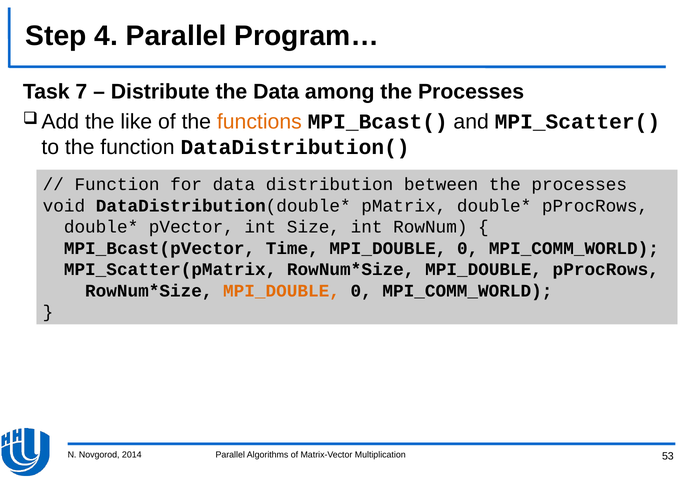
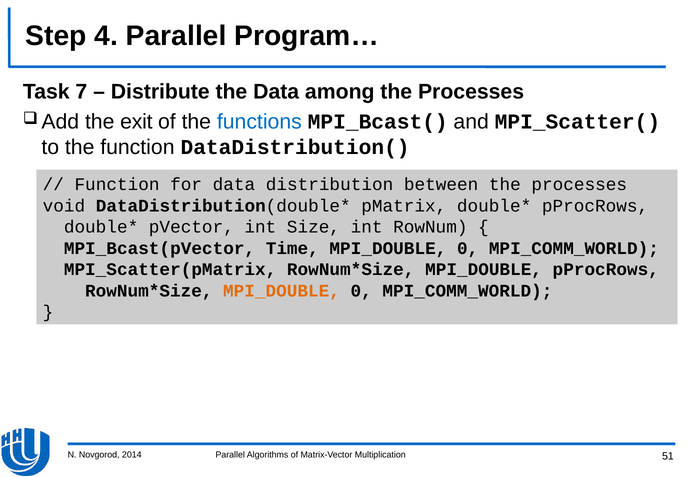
like: like -> exit
functions colour: orange -> blue
53: 53 -> 51
